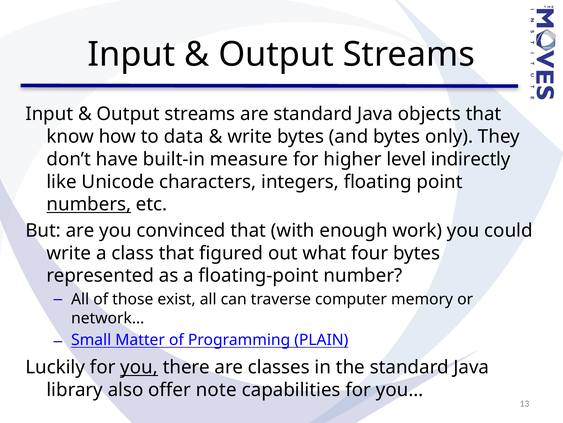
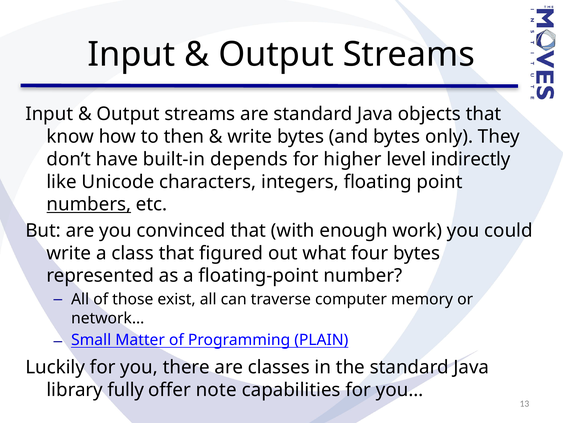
data: data -> then
measure: measure -> depends
you at (139, 367) underline: present -> none
also: also -> fully
